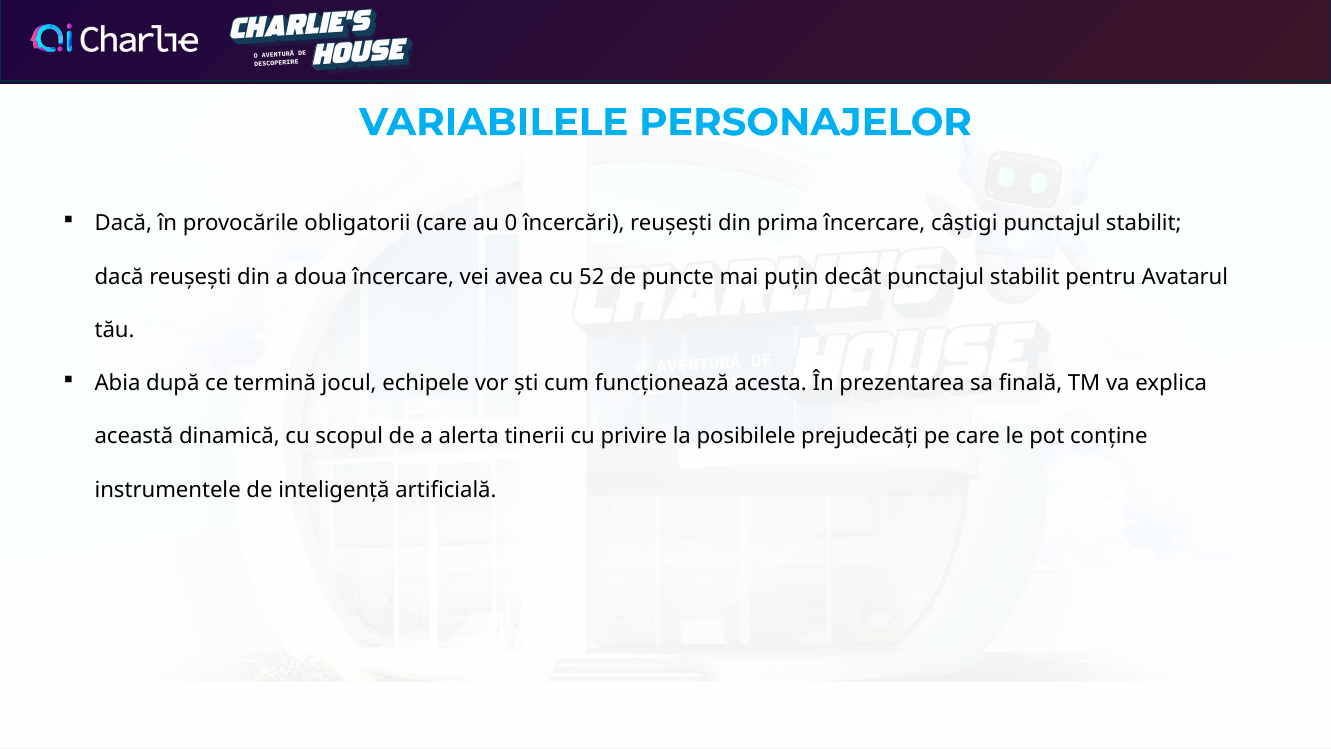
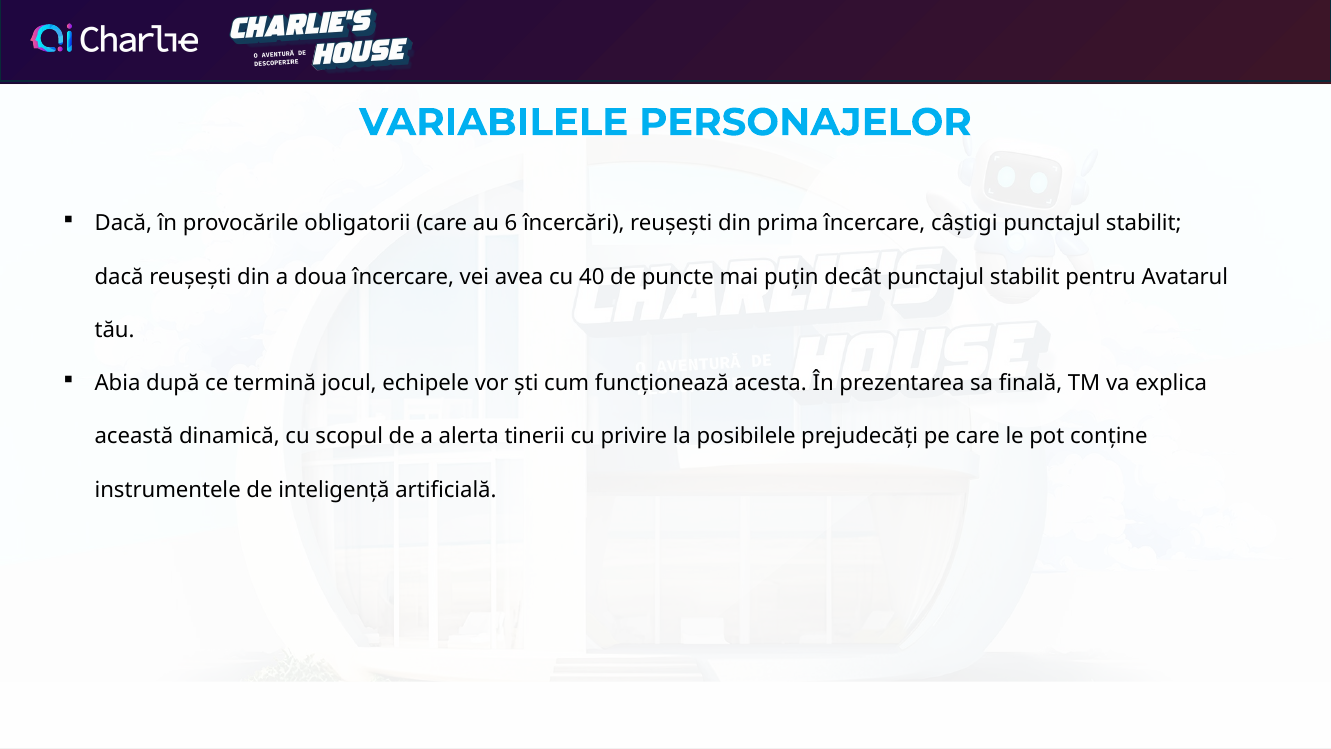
0: 0 -> 6
52: 52 -> 40
